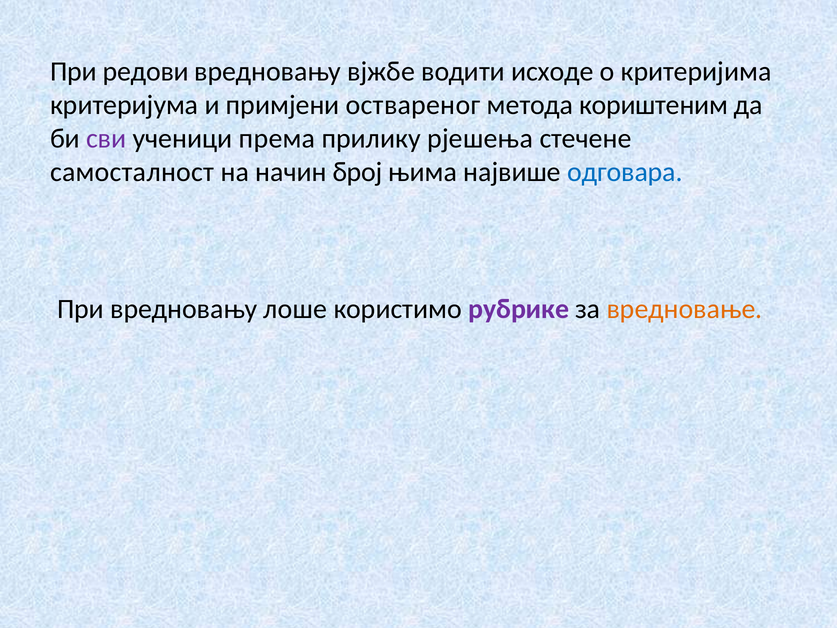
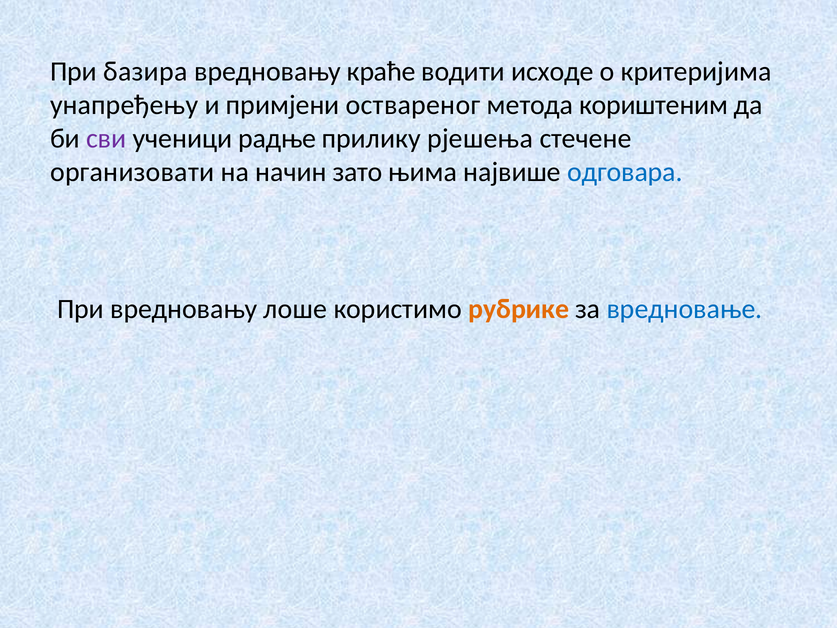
редови: редови -> базира
вјжбе: вјжбе -> краће
критеријума: критеријума -> унапређењу
према: према -> радње
самосталност: самосталност -> организовати
број: број -> зато
рубрике colour: purple -> orange
вредновање colour: orange -> blue
